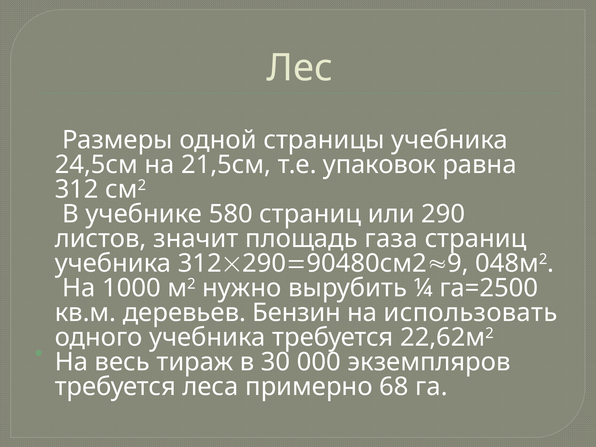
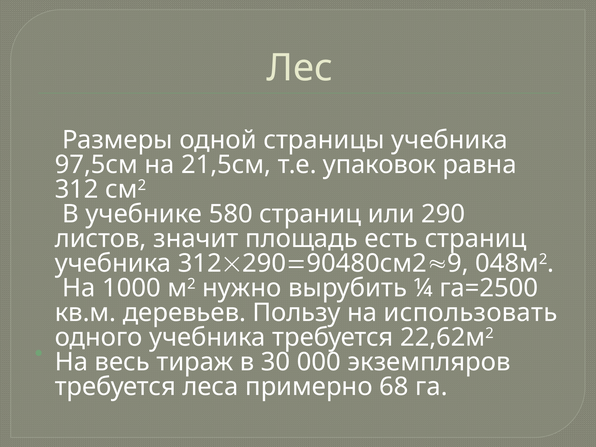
24,5см: 24,5см -> 97,5см
газа: газа -> есть
Бензин: Бензин -> Пользу
